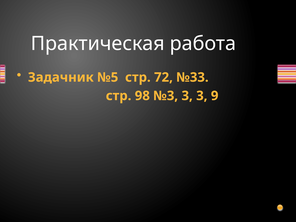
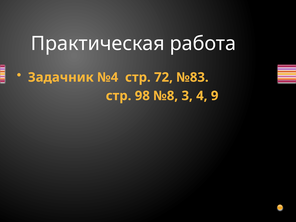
№5: №5 -> №4
№33: №33 -> №83
№3: №3 -> №8
3 3: 3 -> 4
